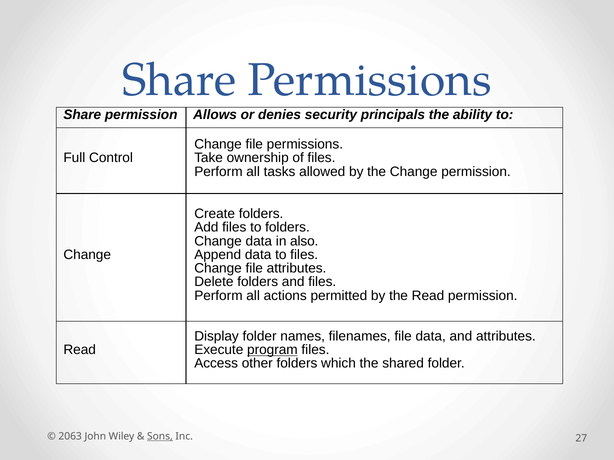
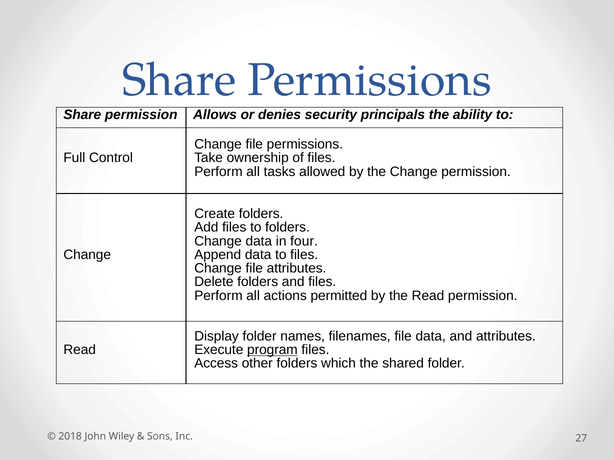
also: also -> four
2063: 2063 -> 2018
Sons underline: present -> none
